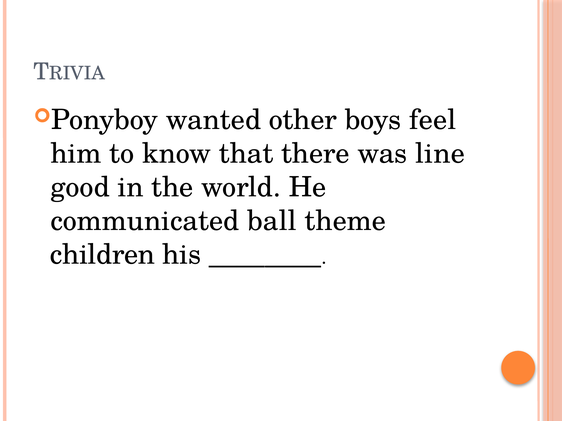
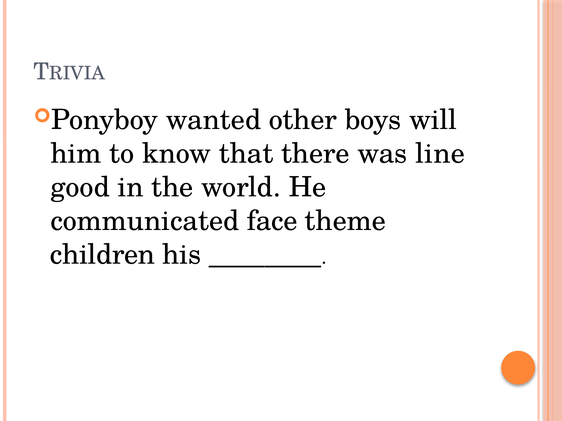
feel: feel -> will
ball: ball -> face
